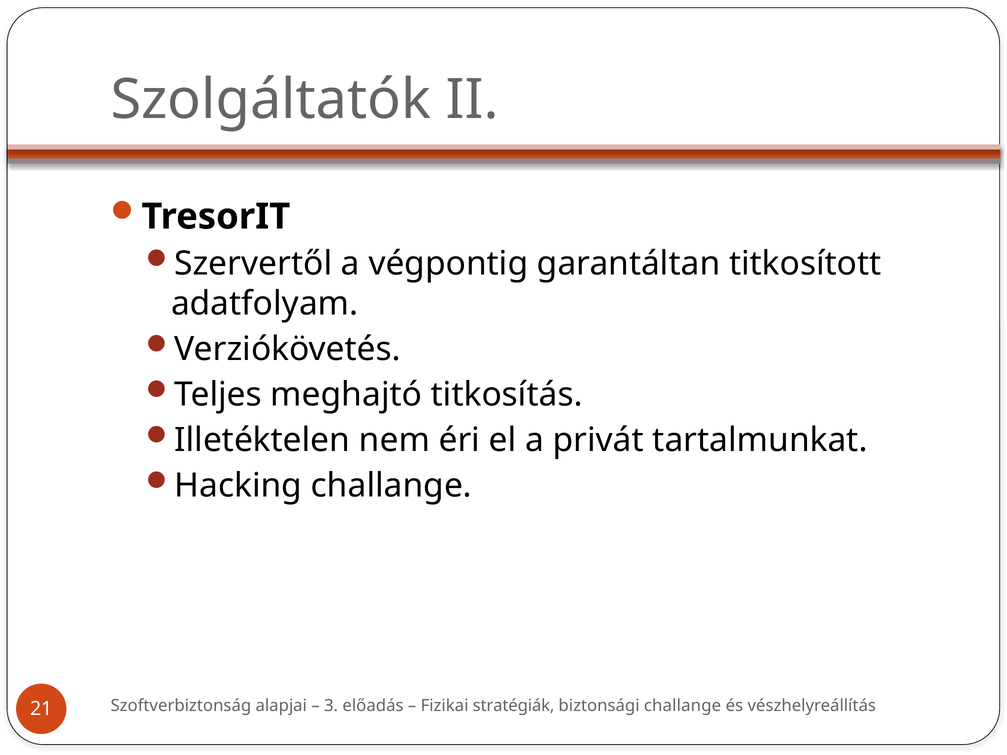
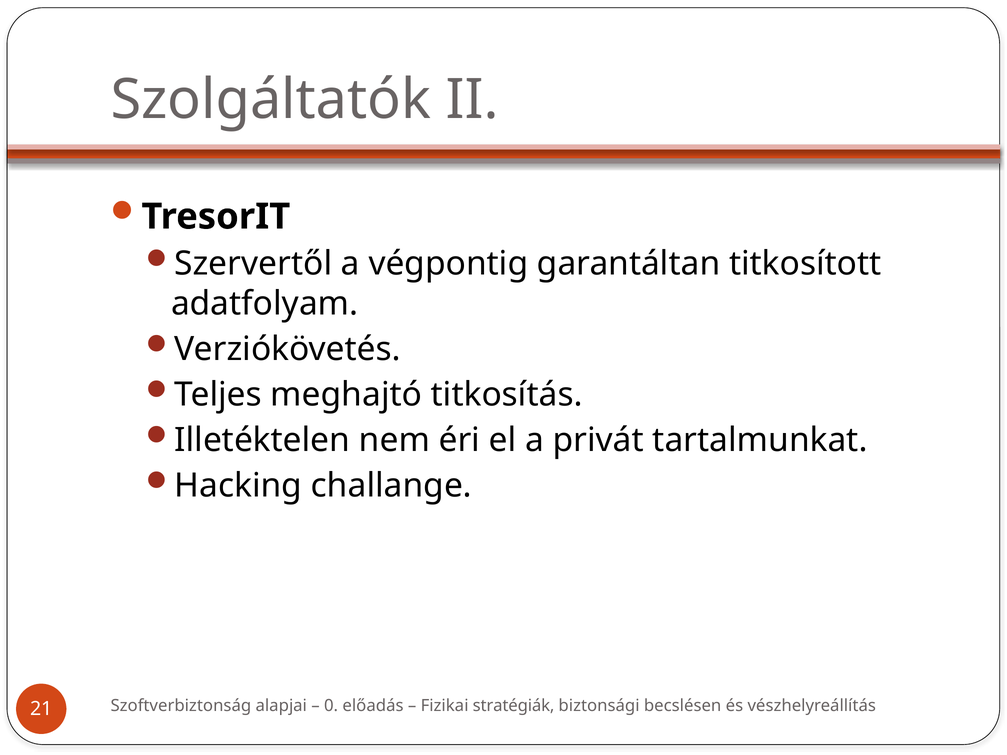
3: 3 -> 0
biztonsági challange: challange -> becslésen
